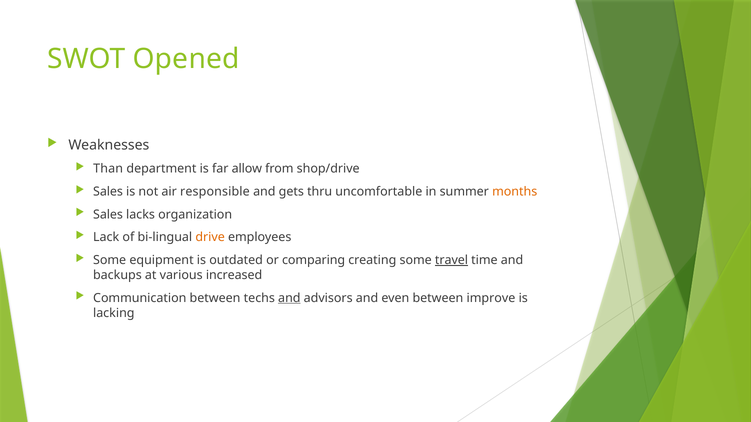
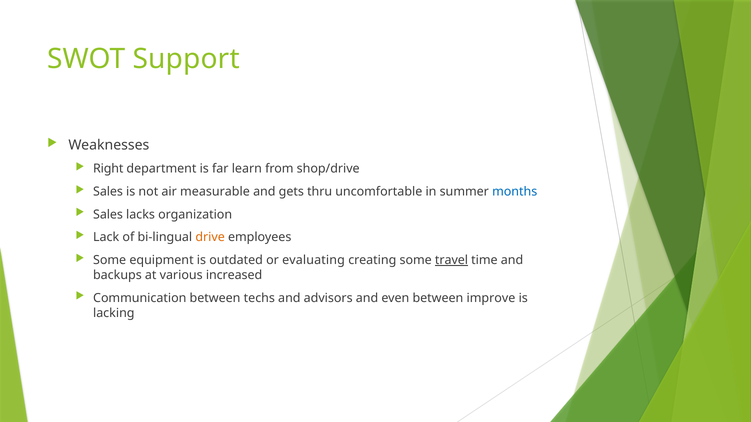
Opened: Opened -> Support
Than: Than -> Right
allow: allow -> learn
responsible: responsible -> measurable
months colour: orange -> blue
comparing: comparing -> evaluating
and at (289, 298) underline: present -> none
